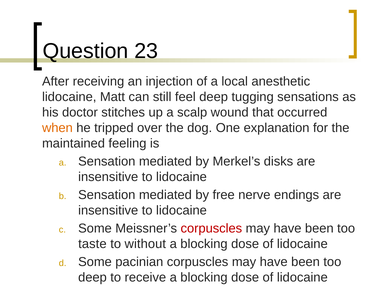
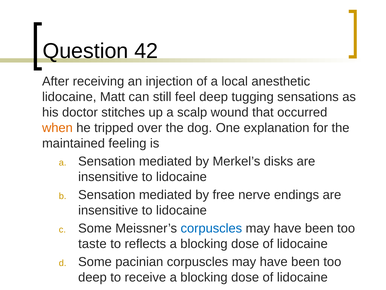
23: 23 -> 42
corpuscles at (211, 228) colour: red -> blue
without: without -> reflects
